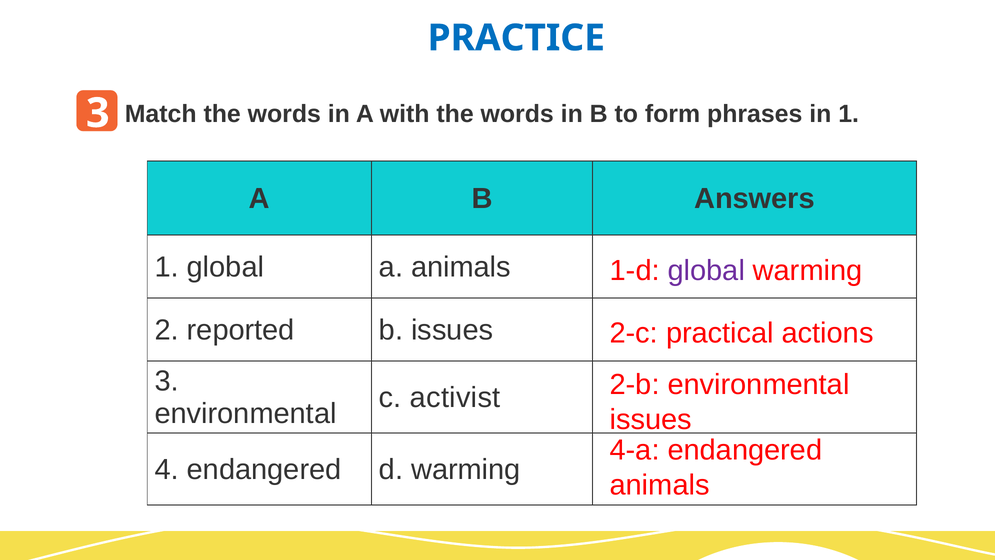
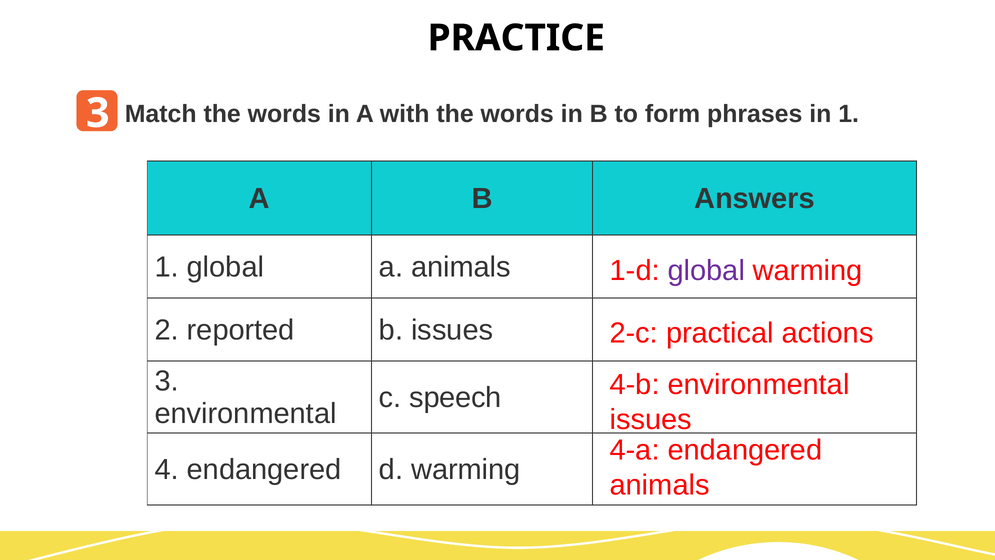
PRACTICE colour: blue -> black
2-b: 2-b -> 4-b
activist: activist -> speech
